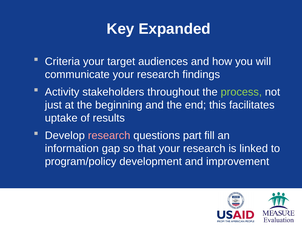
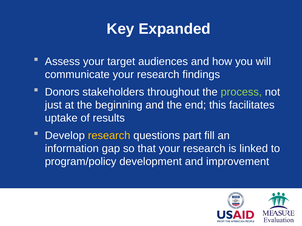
Criteria: Criteria -> Assess
Activity: Activity -> Donors
research at (109, 136) colour: pink -> yellow
